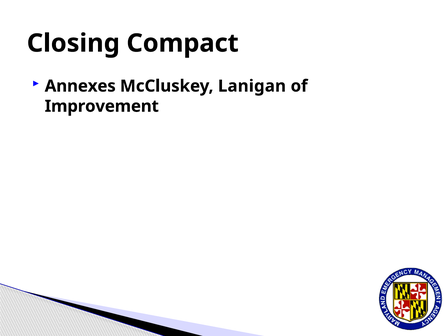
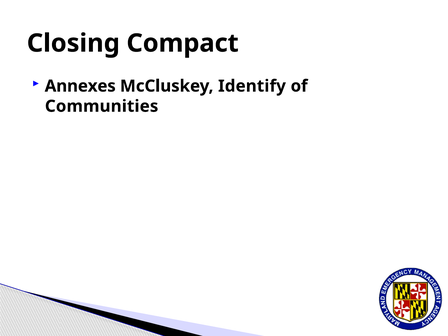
Lanigan: Lanigan -> Identify
Improvement: Improvement -> Communities
